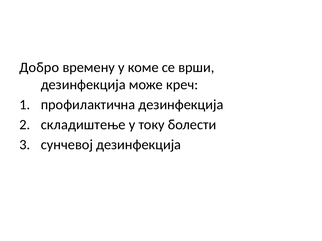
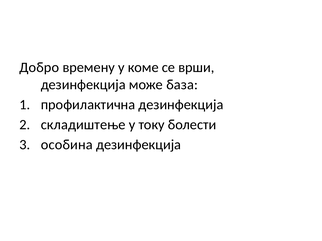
креч: креч -> база
сунчевој: сунчевој -> особина
